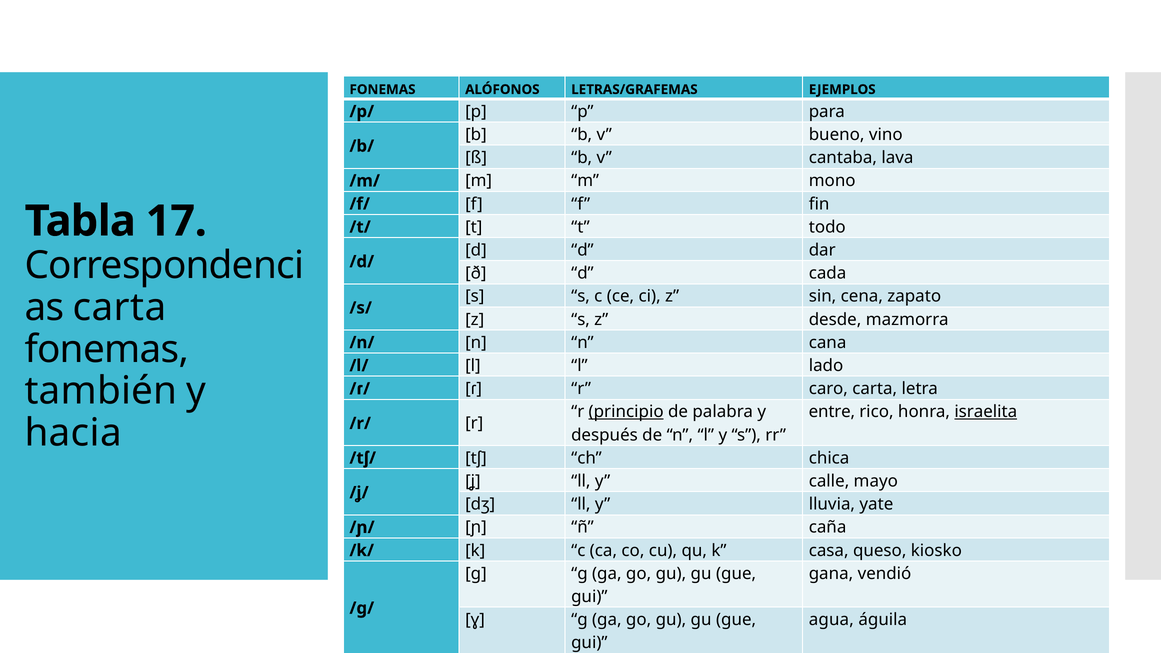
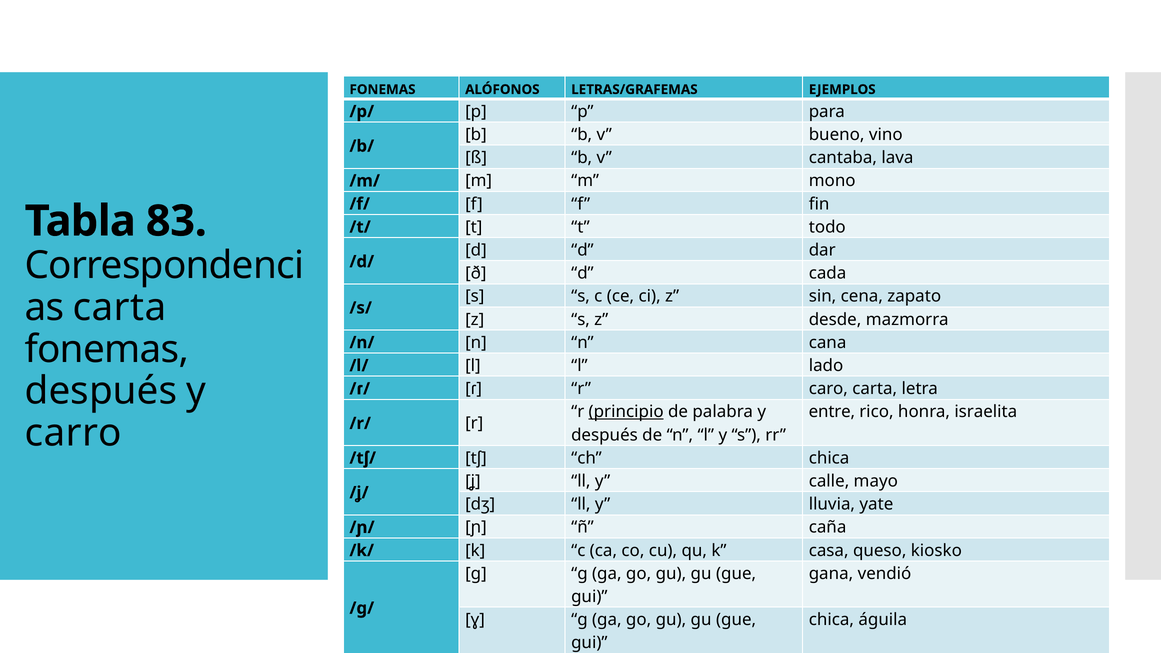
17: 17 -> 83
también at (101, 391): también -> después
israelita underline: present -> none
hacia: hacia -> carro
agua at (831, 620): agua -> chica
